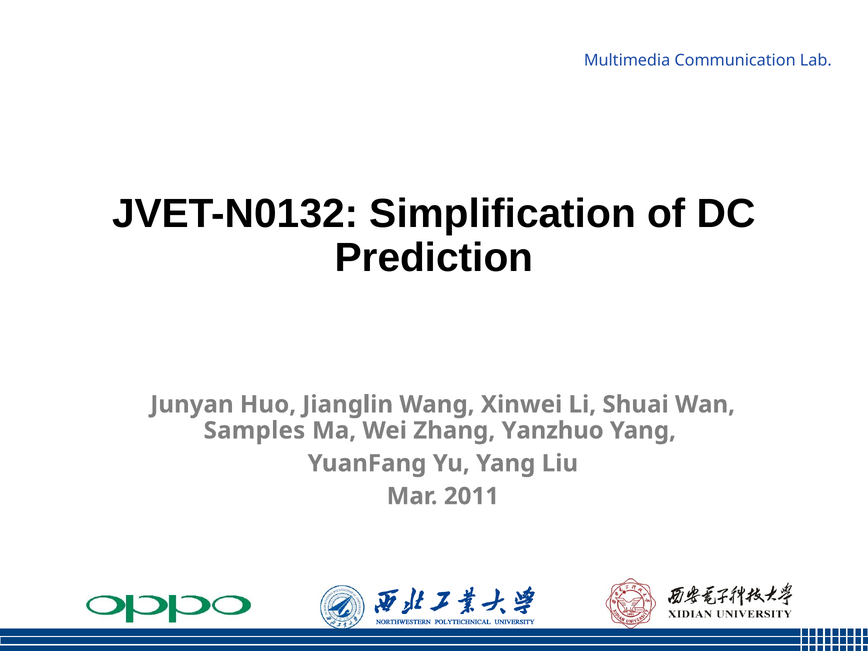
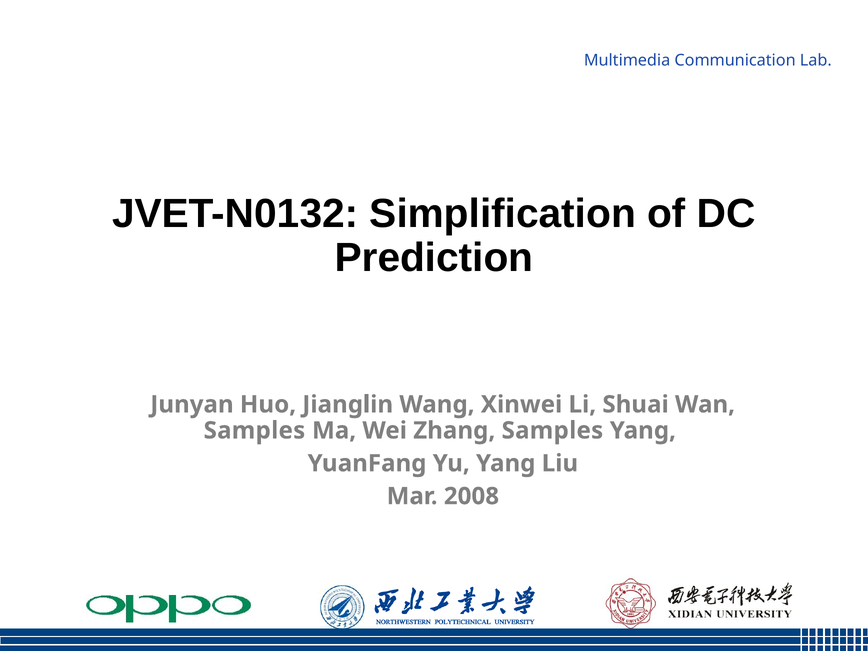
Zhang Yanzhuo: Yanzhuo -> Samples
2011: 2011 -> 2008
